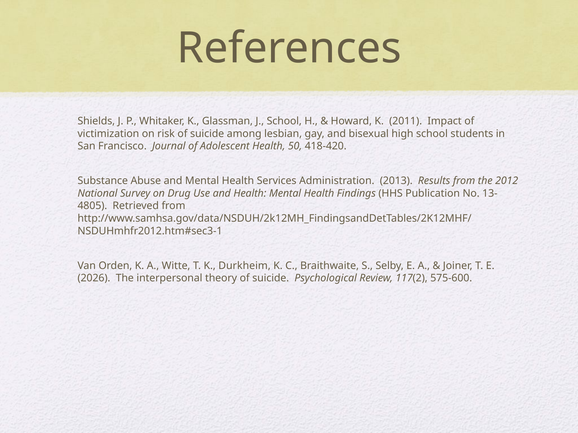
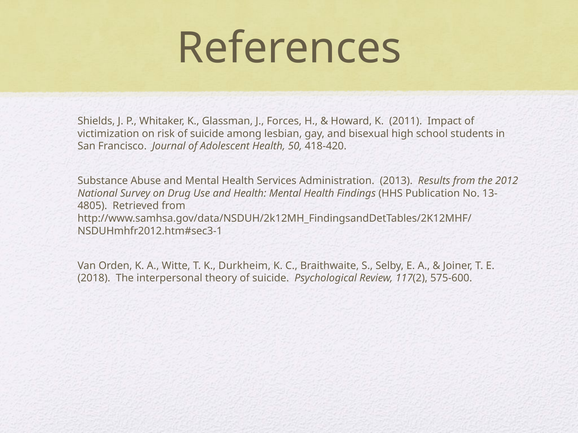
J School: School -> Forces
2026: 2026 -> 2018
